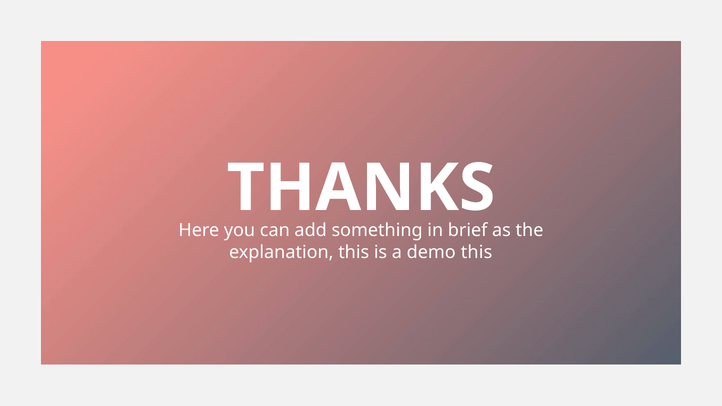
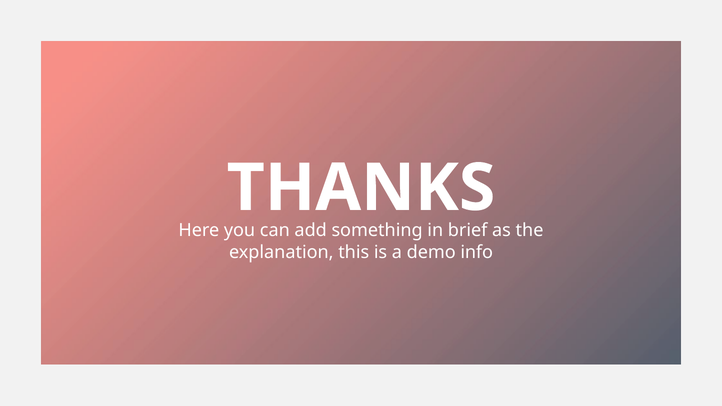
demo this: this -> info
